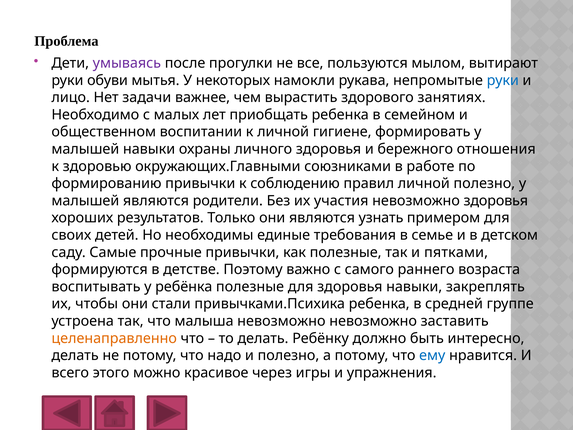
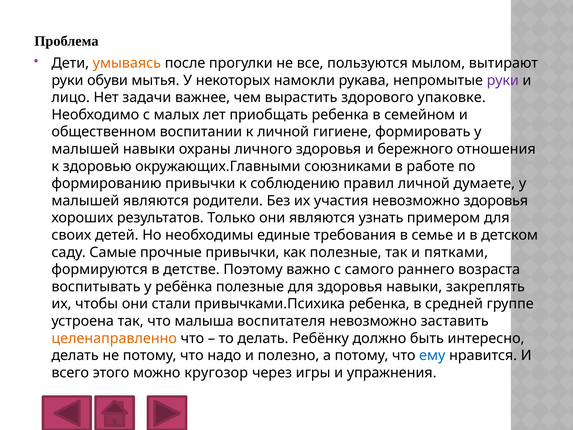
умываясь colour: purple -> orange
руки at (503, 80) colour: blue -> purple
занятиях: занятиях -> упаковке
личной полезно: полезно -> думаете
малыша невозможно: невозможно -> воспитателя
красивое: красивое -> кругозор
